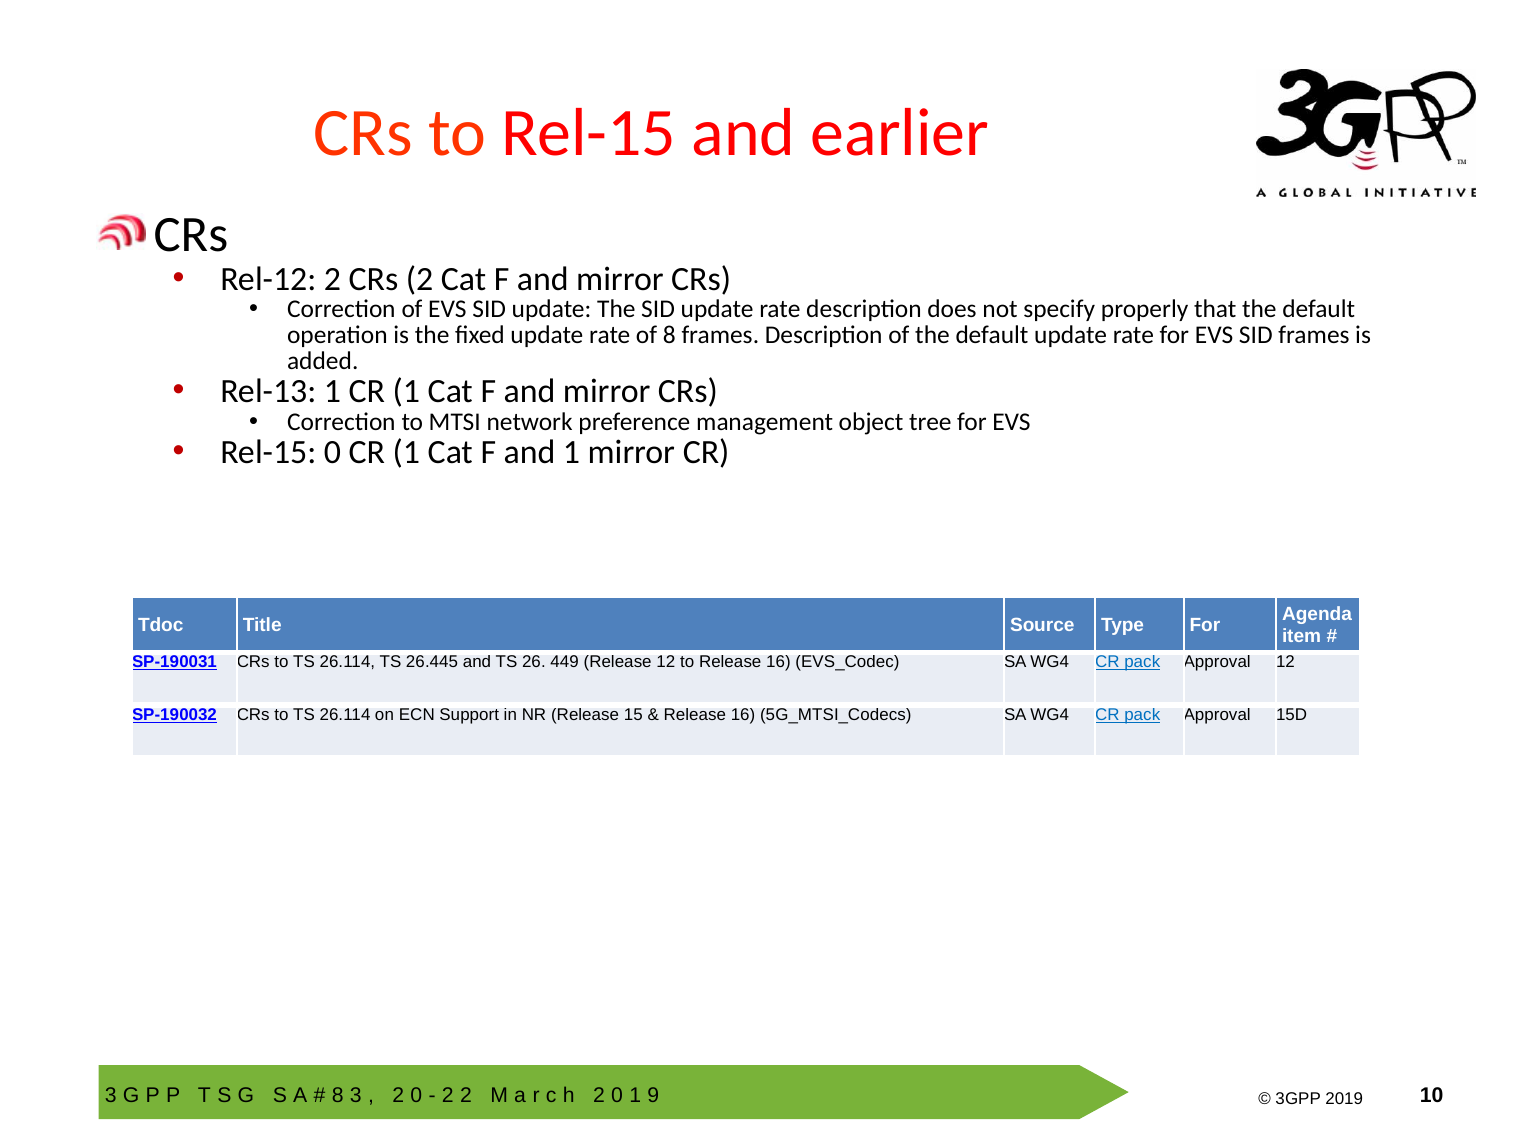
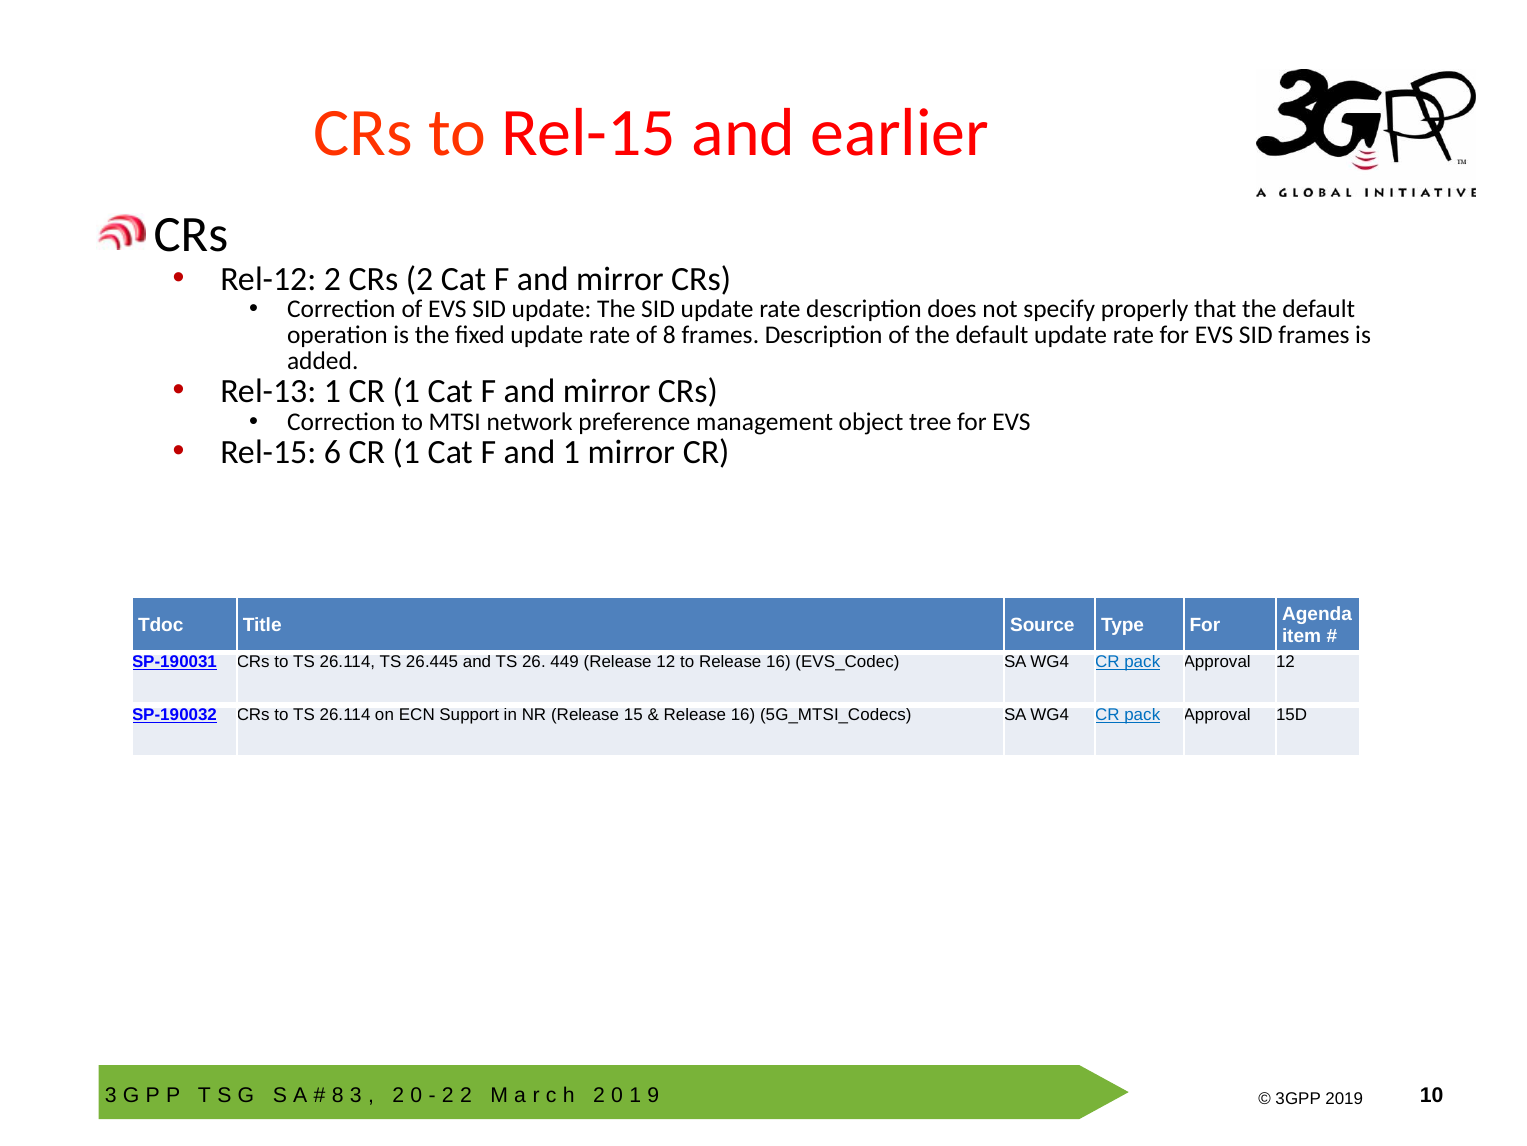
Rel-15 0: 0 -> 6
